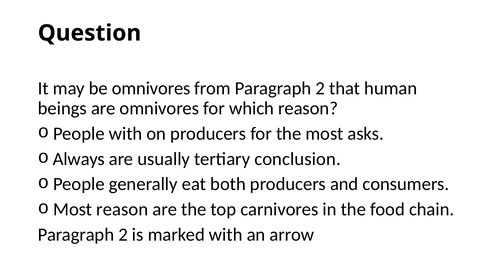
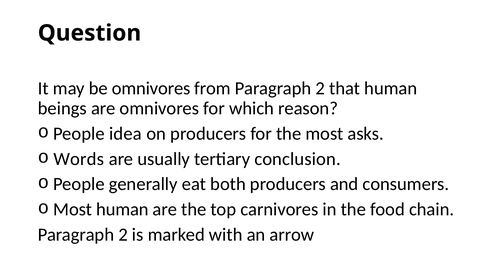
People with: with -> idea
Always: Always -> Words
Most reason: reason -> human
